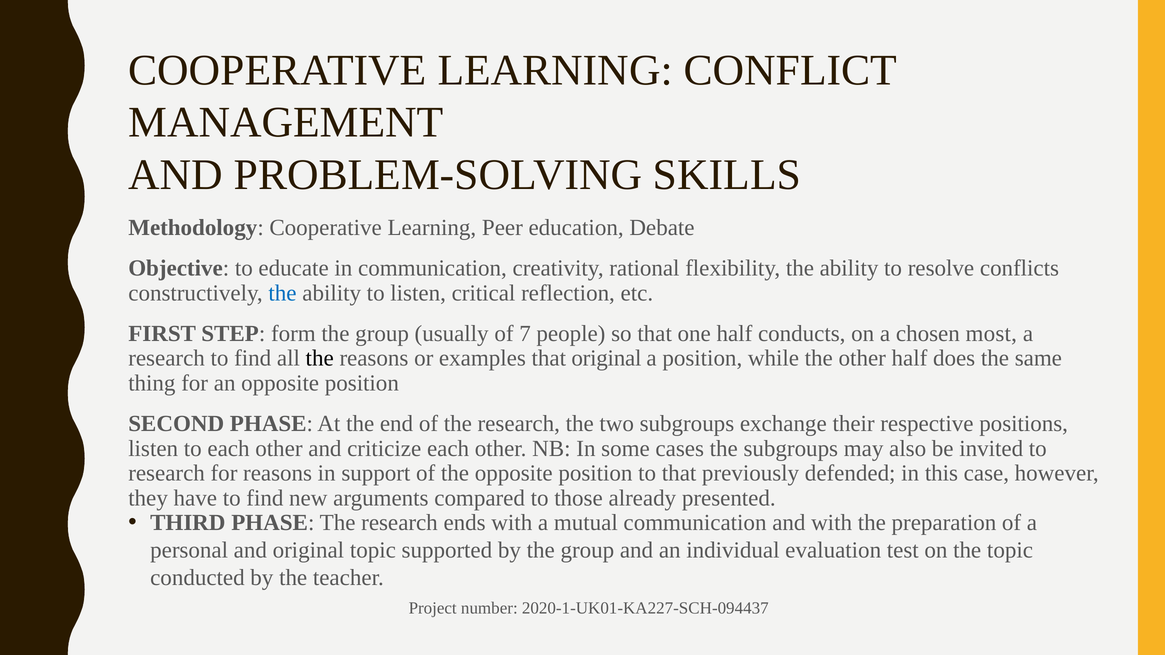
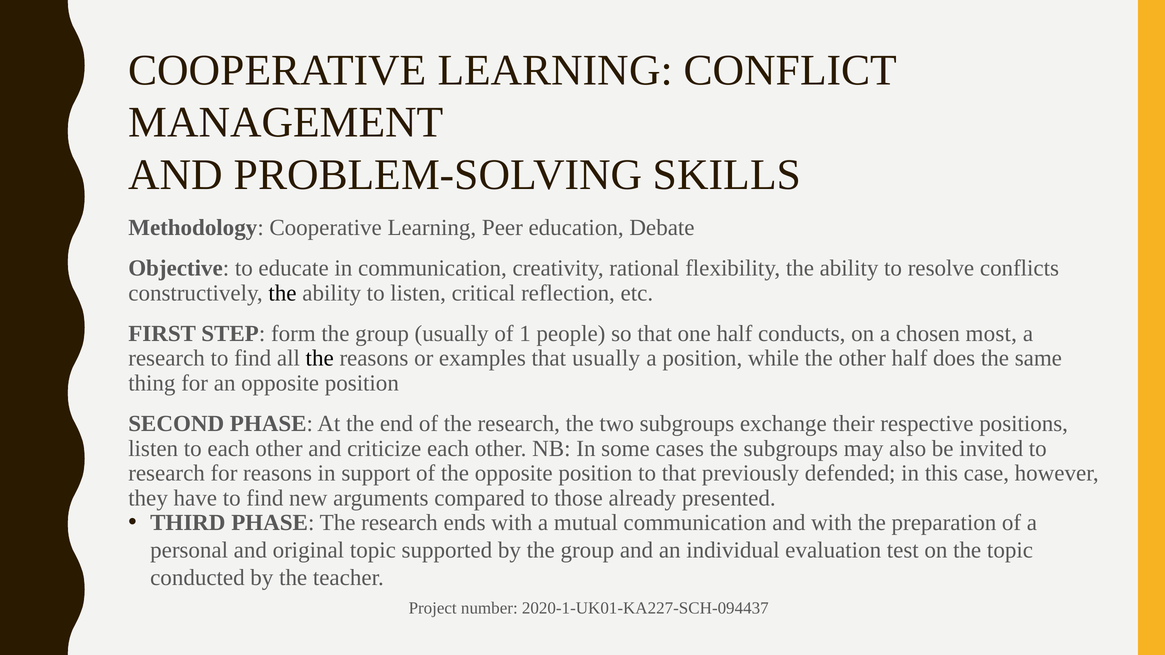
the at (283, 293) colour: blue -> black
7: 7 -> 1
that original: original -> usually
